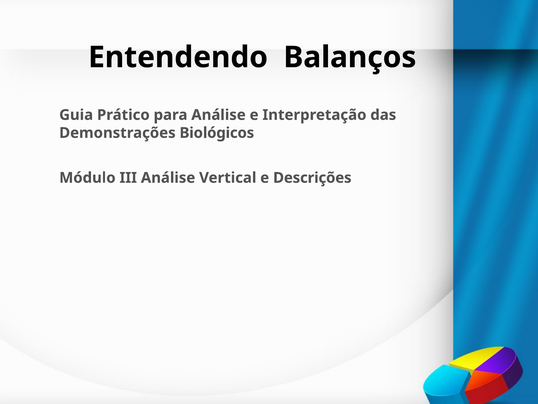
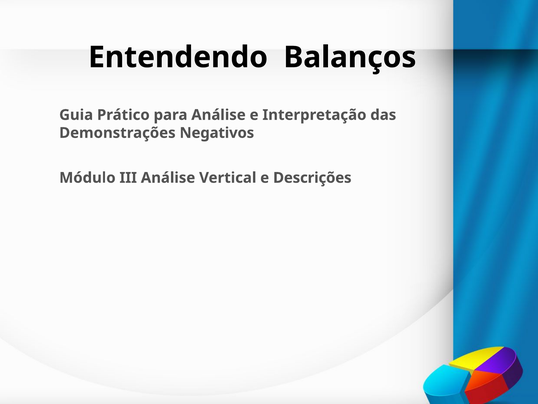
Biológicos: Biológicos -> Negativos
